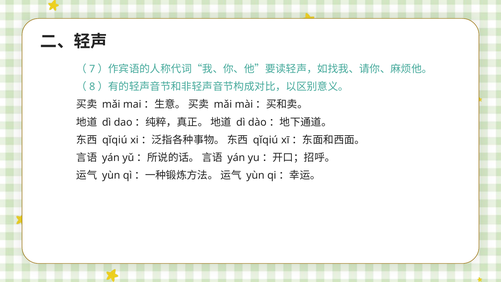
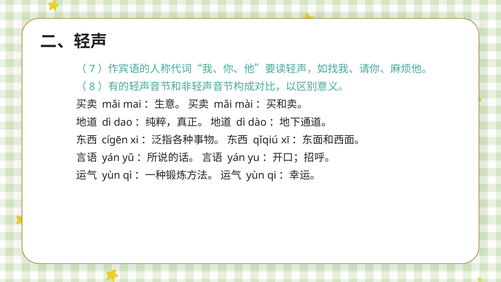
qǐqiú at (115, 140): qǐqiú -> cígēn
